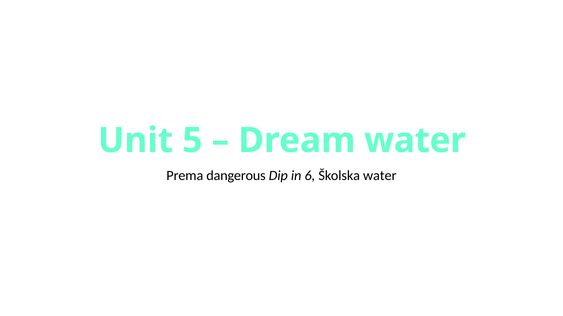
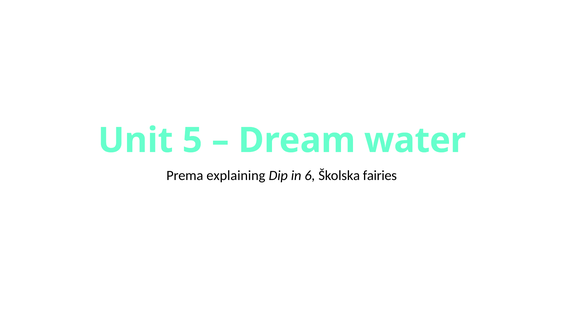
dangerous: dangerous -> explaining
Školska water: water -> fairies
